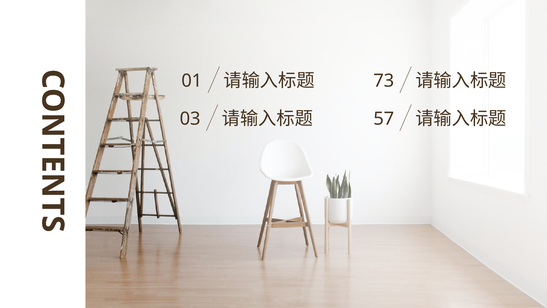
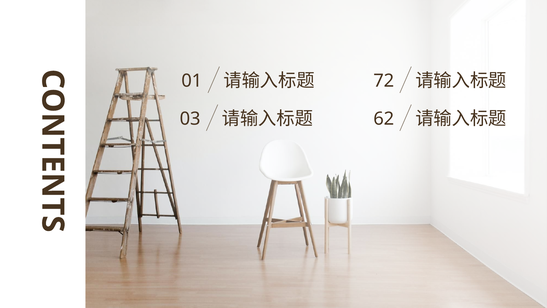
73: 73 -> 72
57: 57 -> 62
